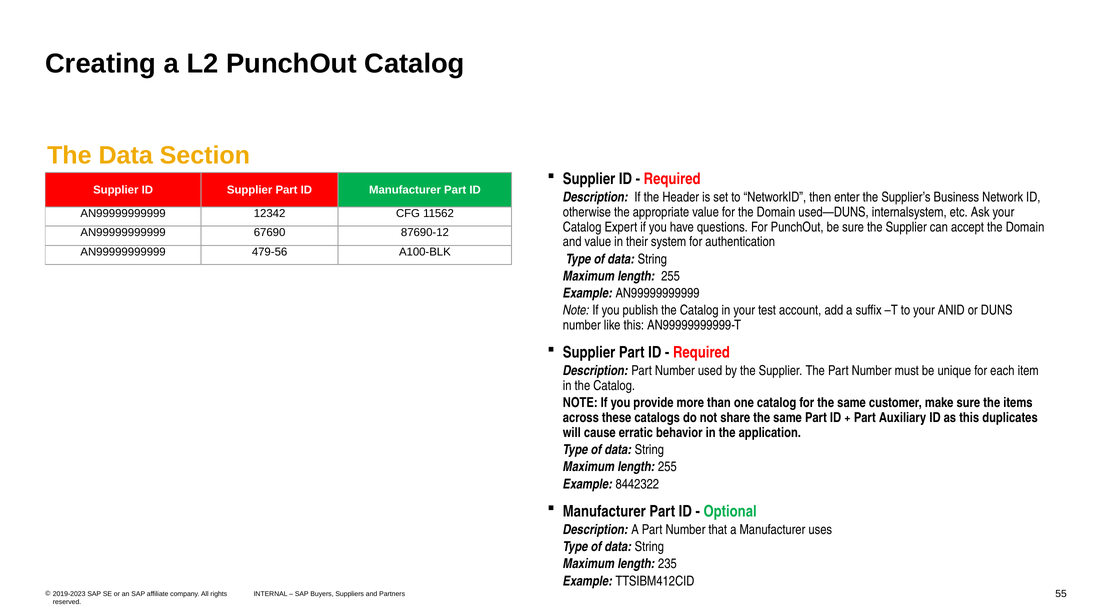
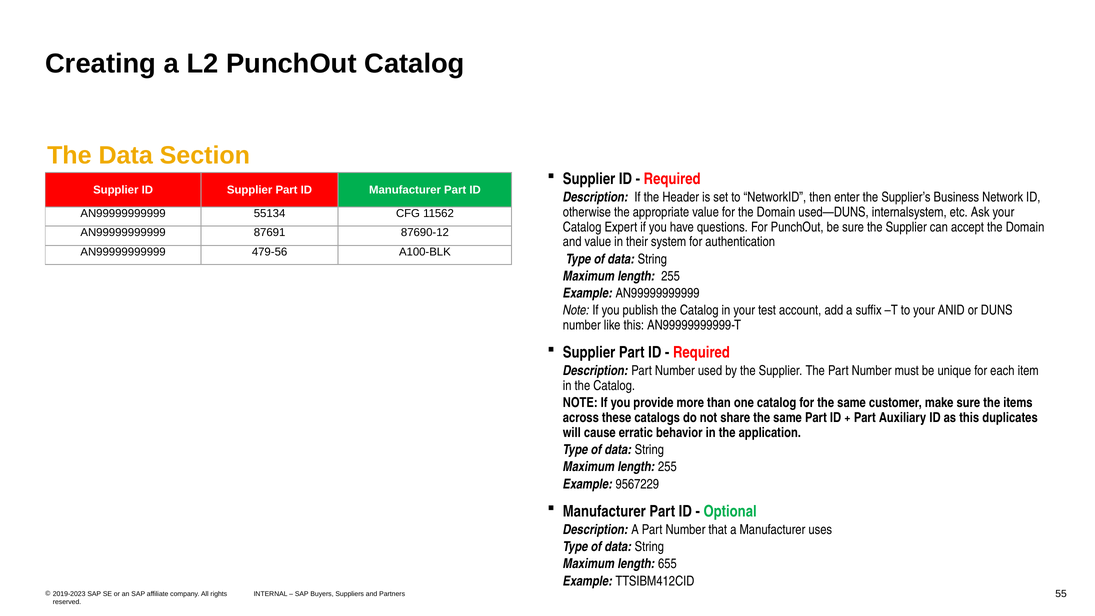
12342: 12342 -> 55134
67690: 67690 -> 87691
8442322: 8442322 -> 9567229
235: 235 -> 655
